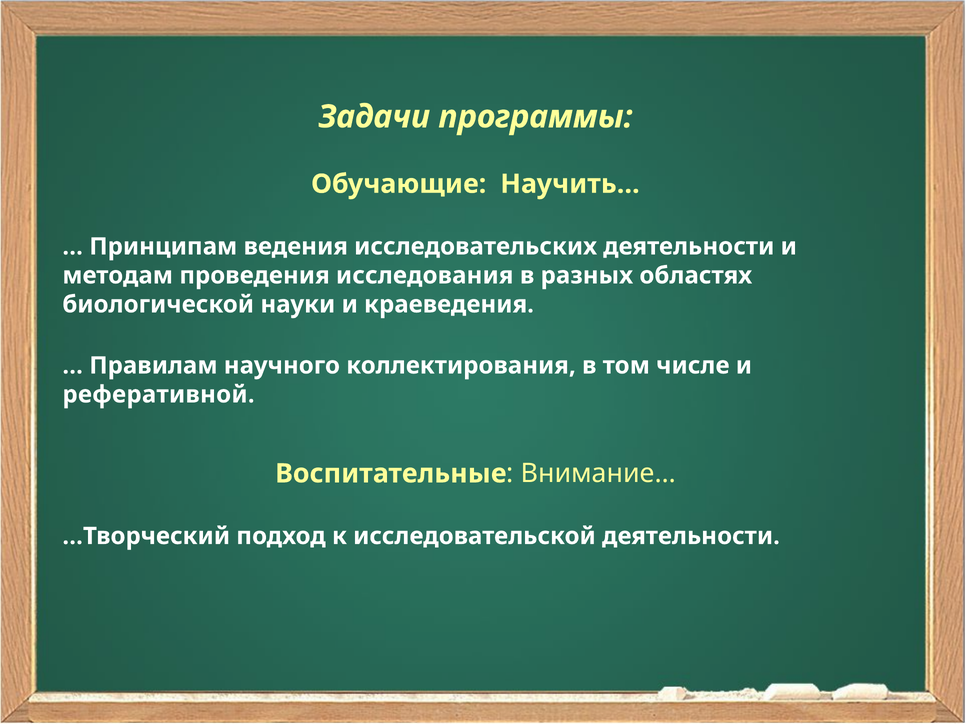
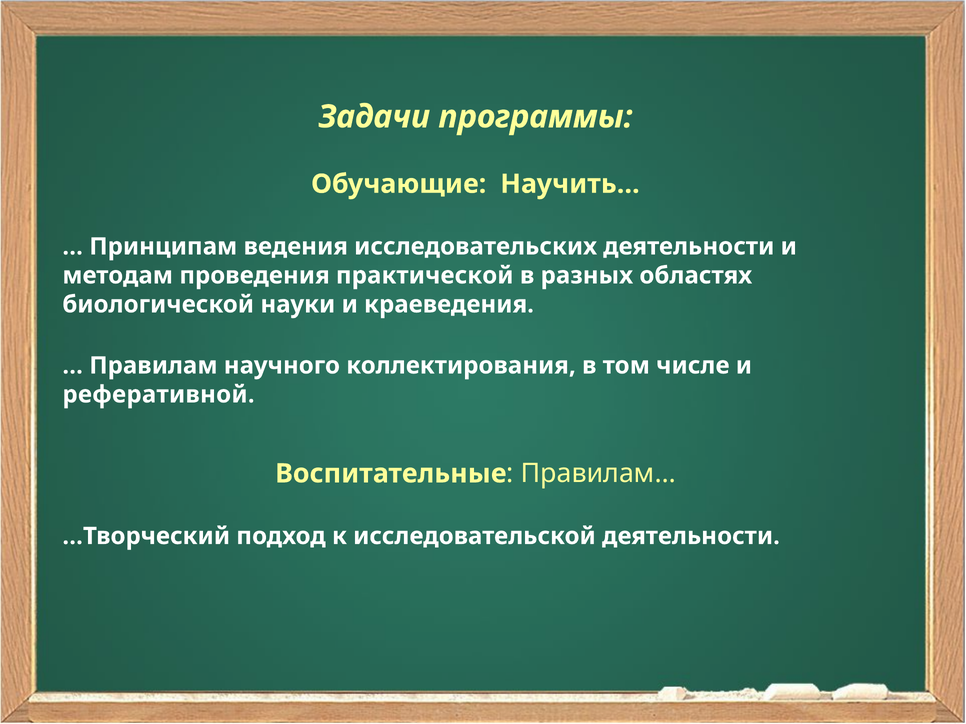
исследования: исследования -> практической
Внимание…: Внимание… -> Правилам…
